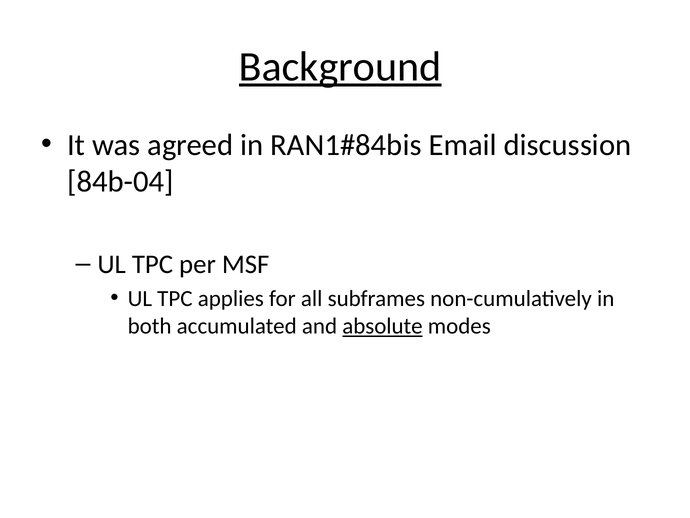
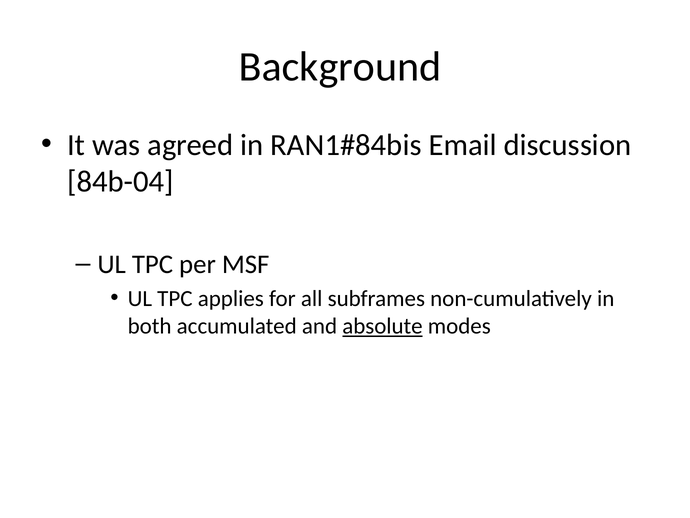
Background underline: present -> none
